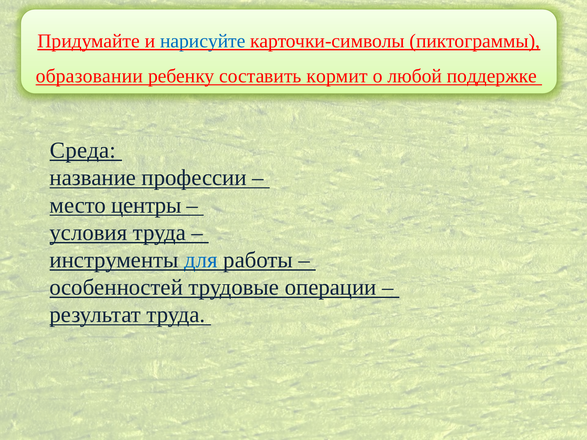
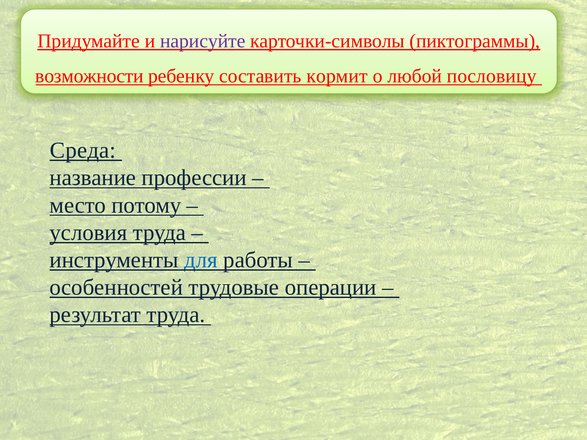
нарисуйте colour: blue -> purple
образовании: образовании -> возможности
поддержке: поддержке -> пословицу
центры: центры -> потому
